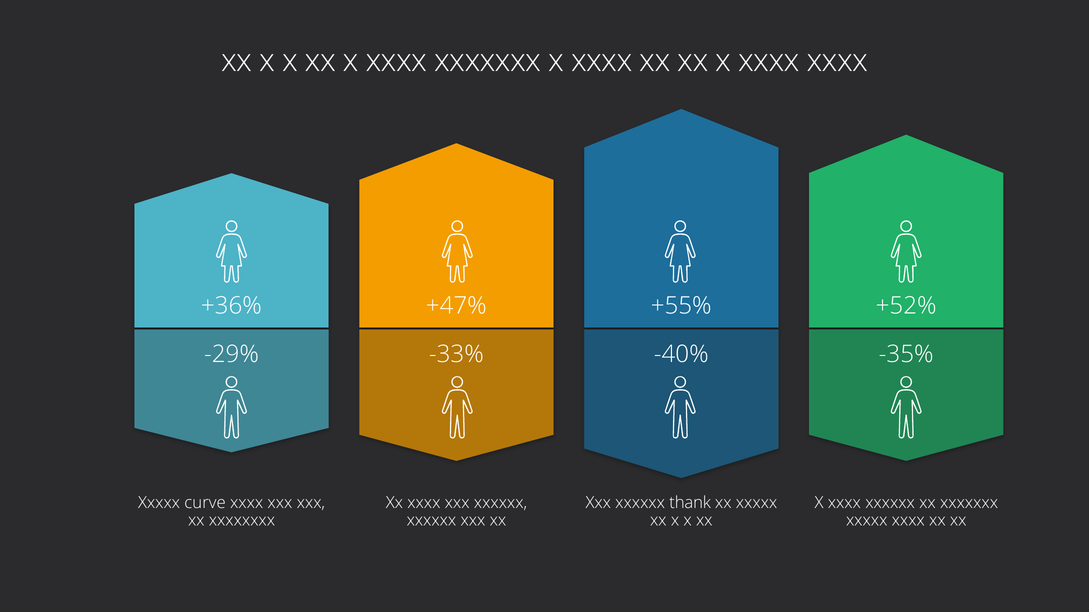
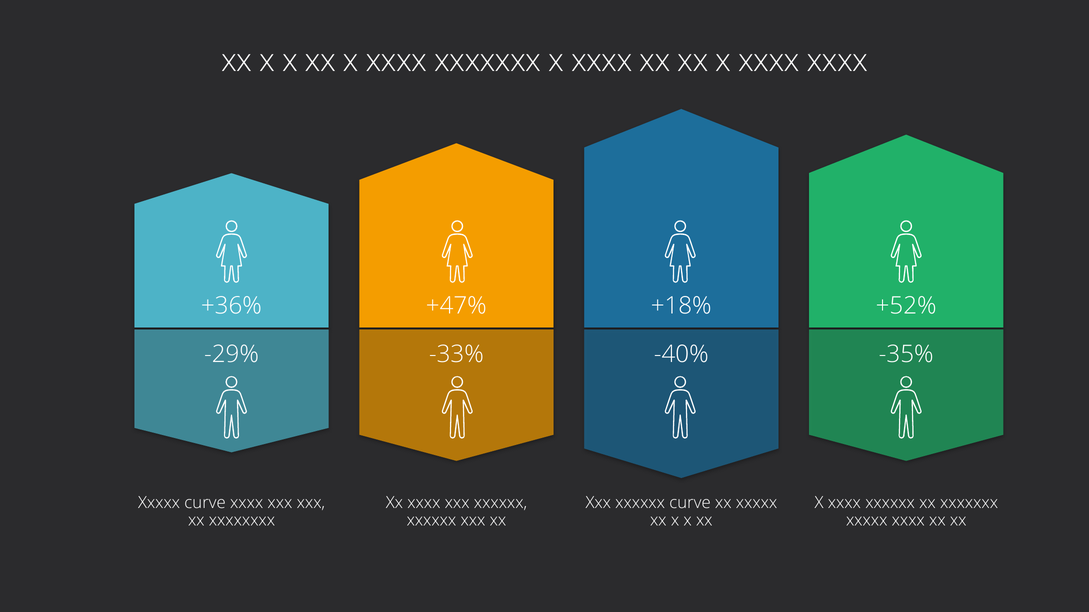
+55%: +55% -> +18%
xxxxxx thank: thank -> curve
